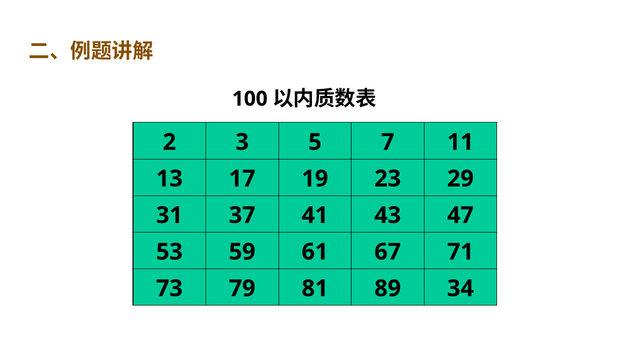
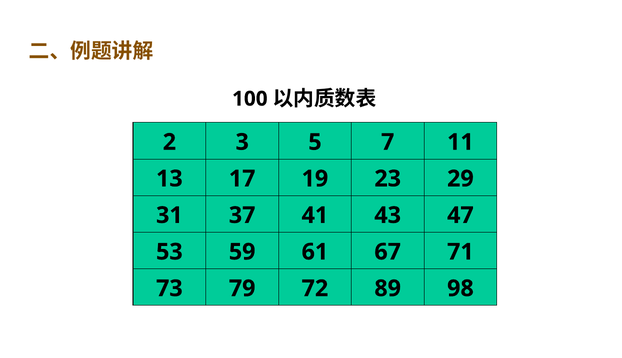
81: 81 -> 72
34: 34 -> 98
